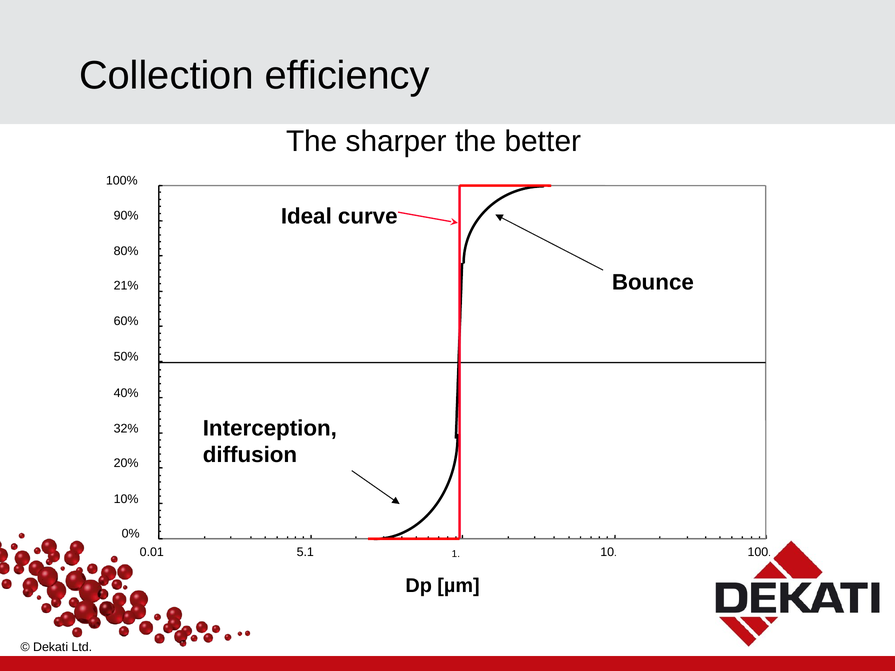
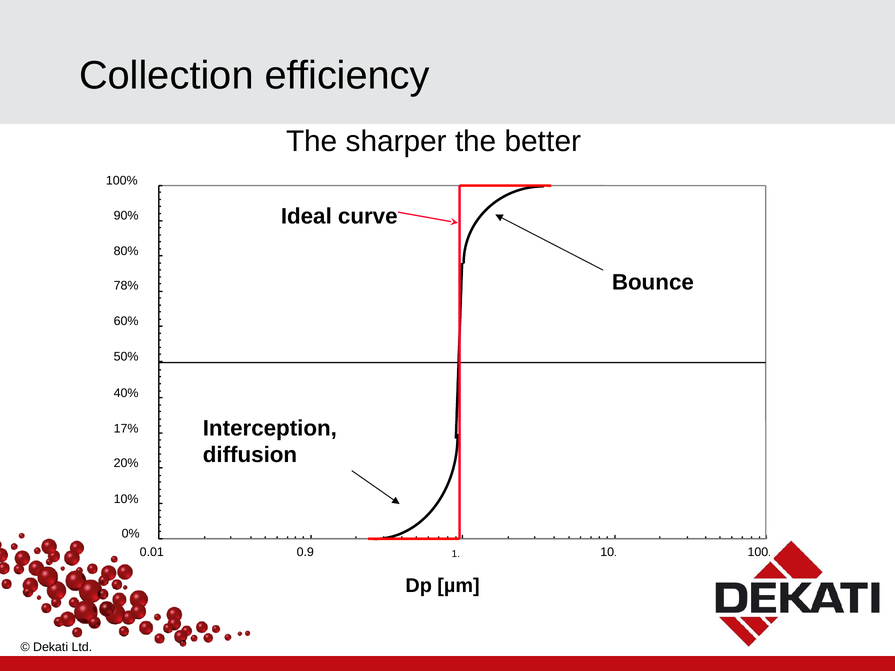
21%: 21% -> 78%
32%: 32% -> 17%
5.1: 5.1 -> 0.9
